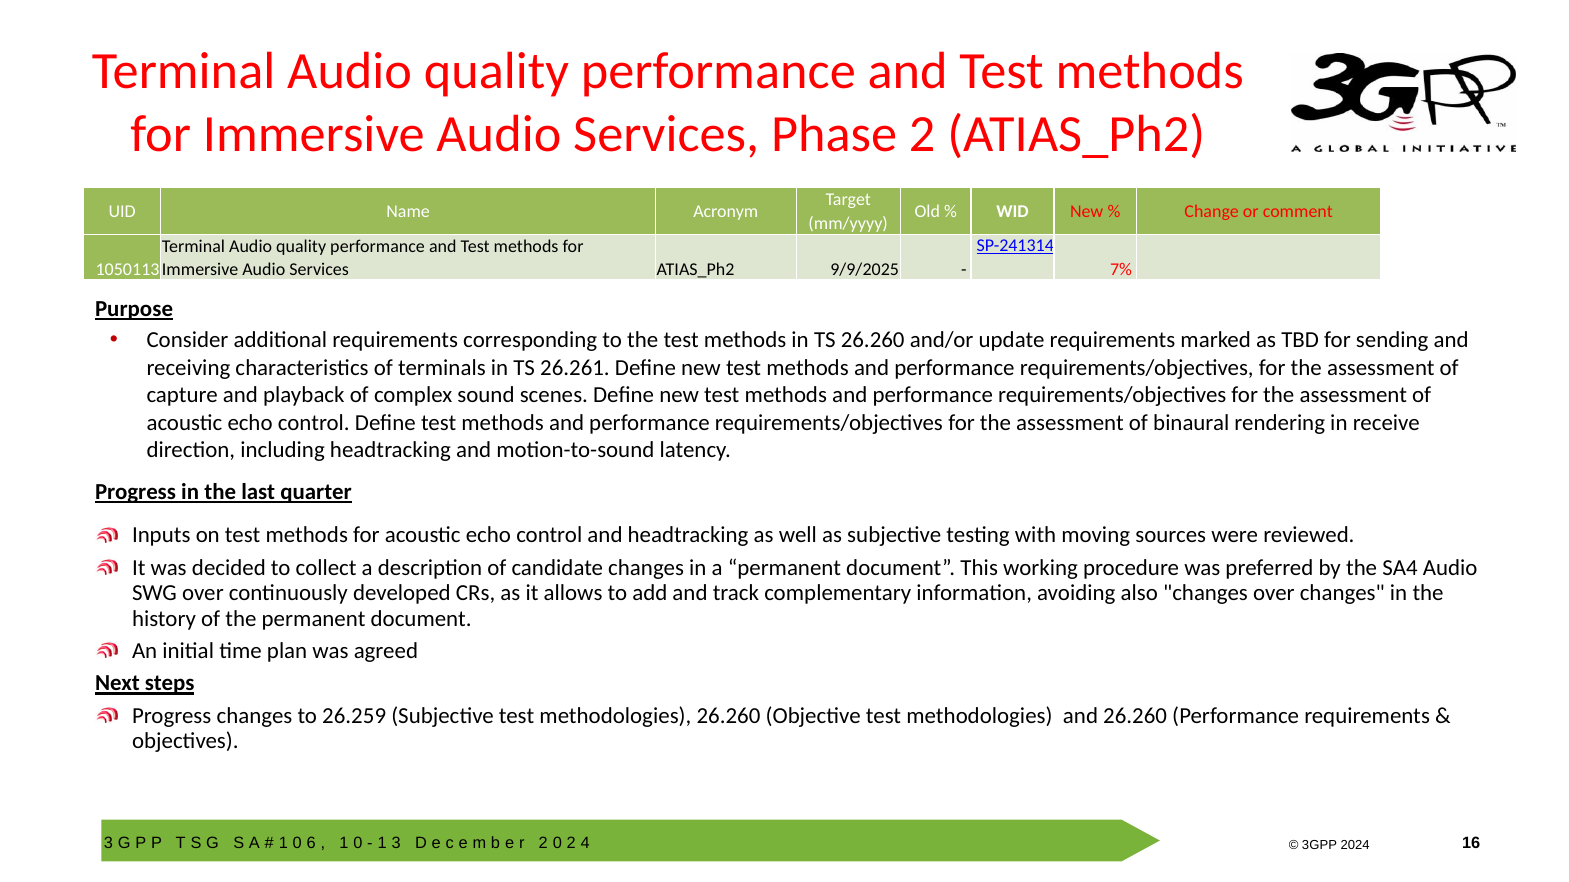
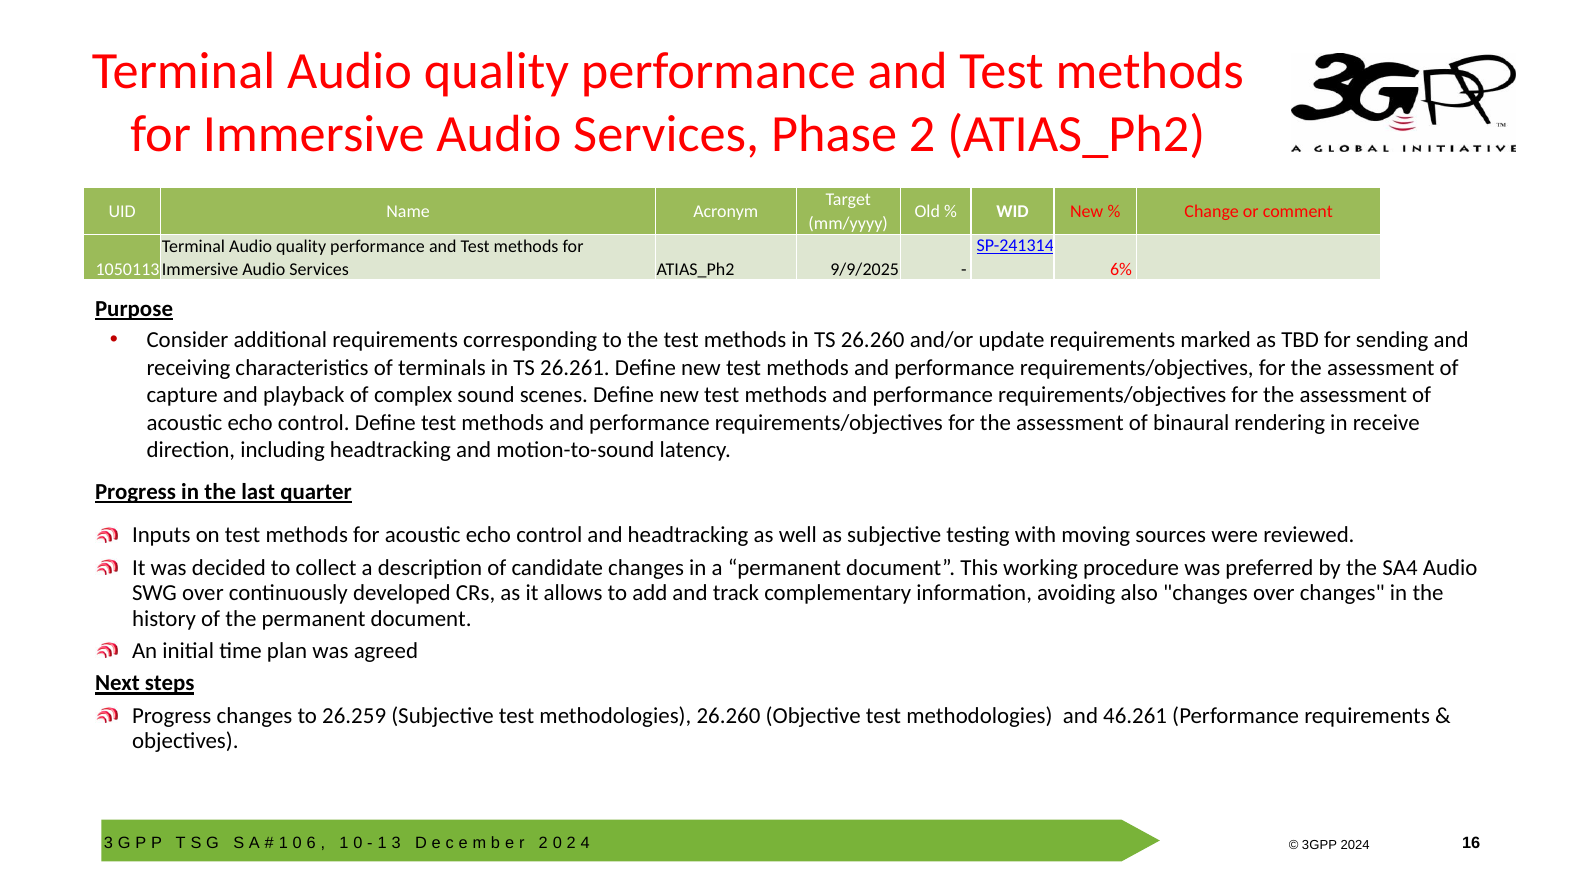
7%: 7% -> 6%
and 26.260: 26.260 -> 46.261
